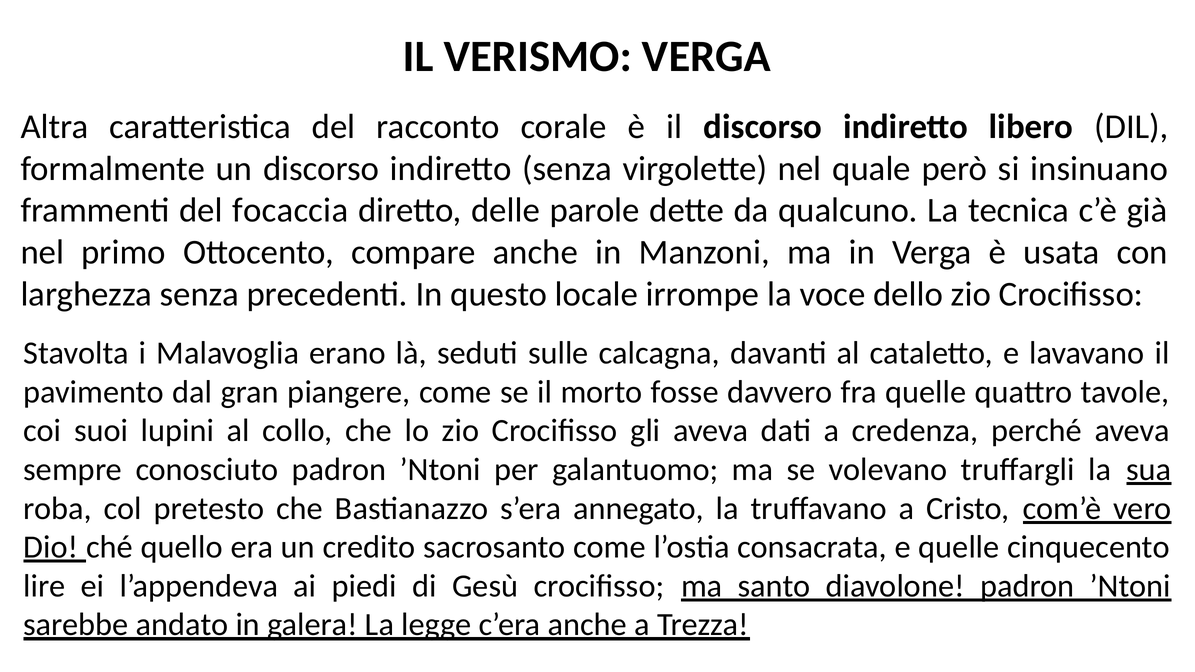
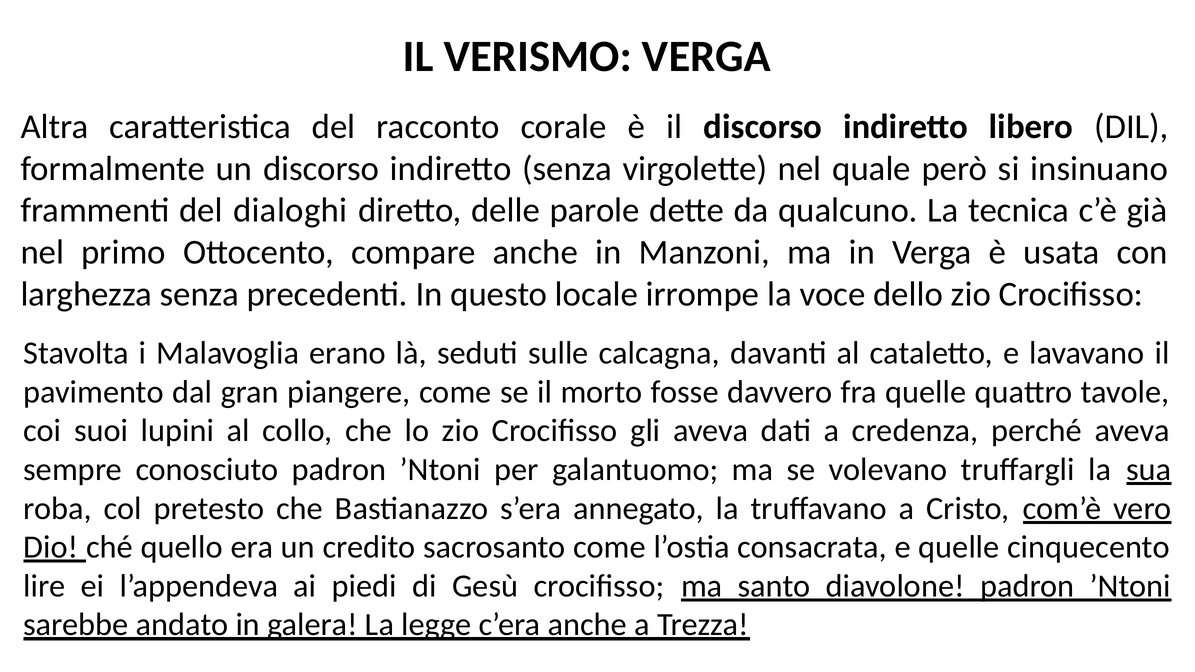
focaccia: focaccia -> dialoghi
